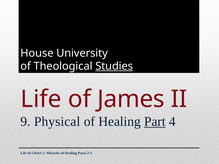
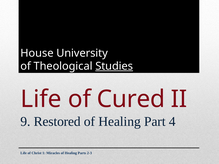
James: James -> Cured
Physical: Physical -> Restored
Part underline: present -> none
